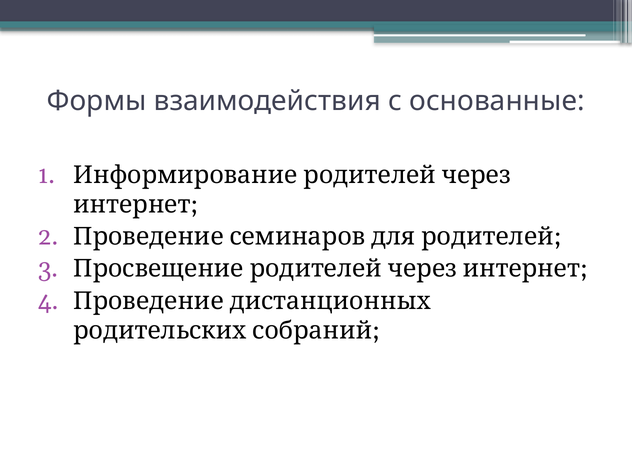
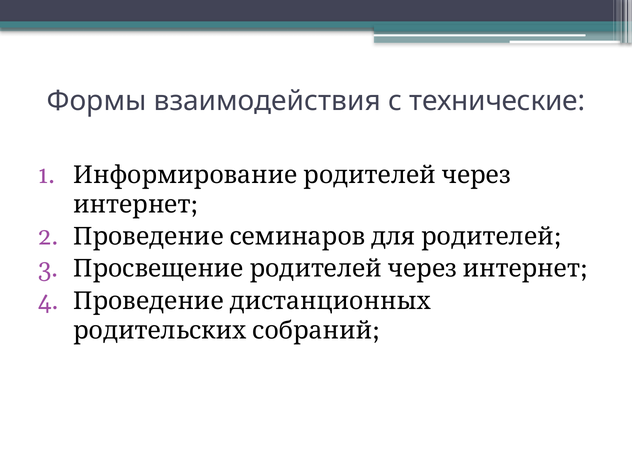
основанные: основанные -> технические
